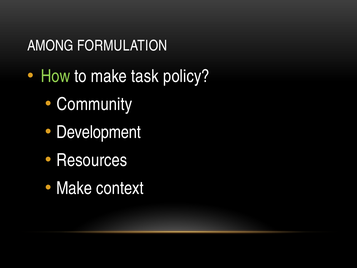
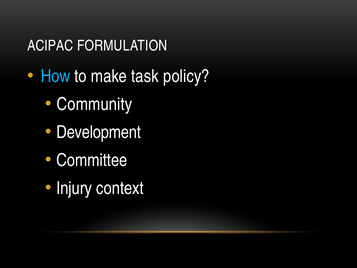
AMONG: AMONG -> ACIPAC
How colour: light green -> light blue
Resources: Resources -> Committee
Make at (74, 188): Make -> Injury
